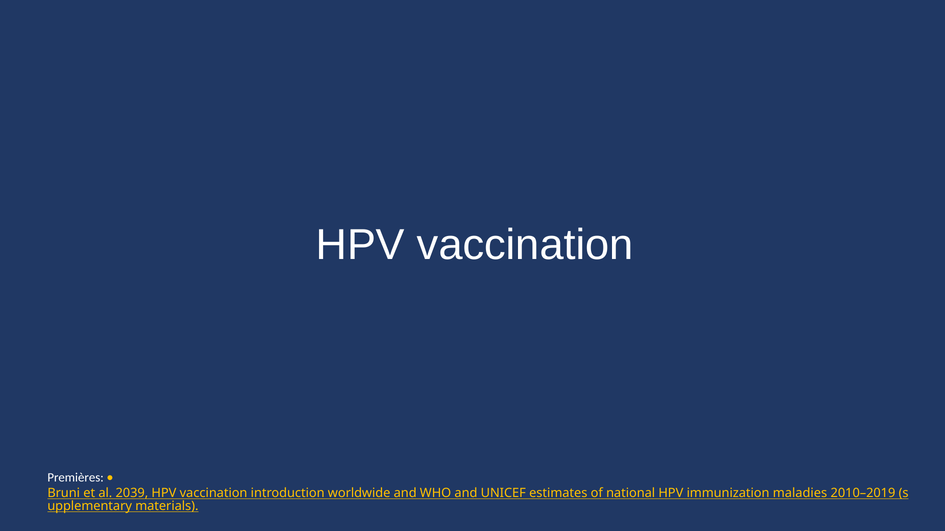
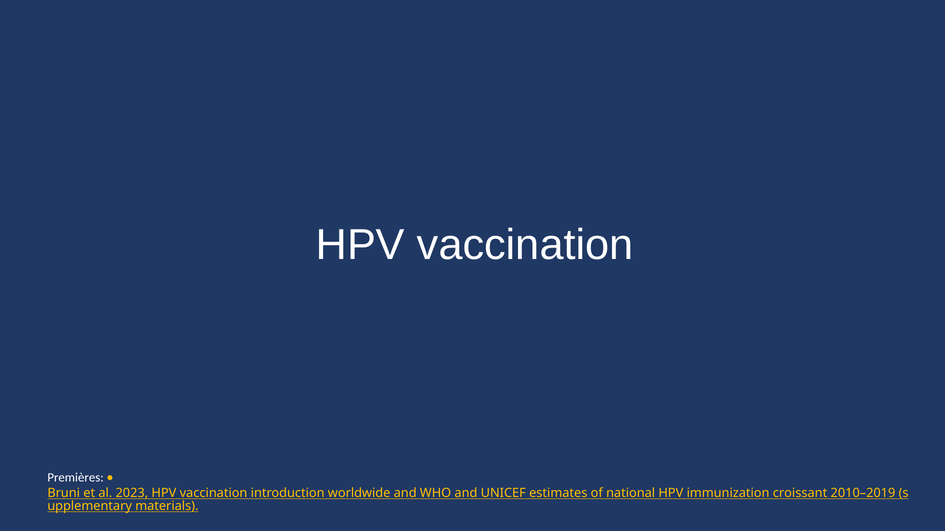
2039: 2039 -> 2023
maladies: maladies -> croissant
